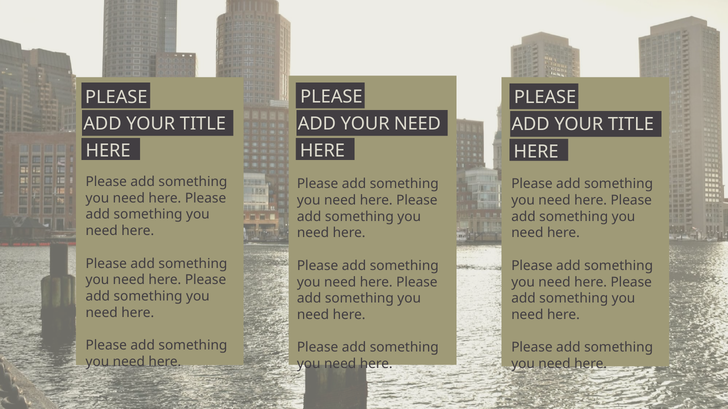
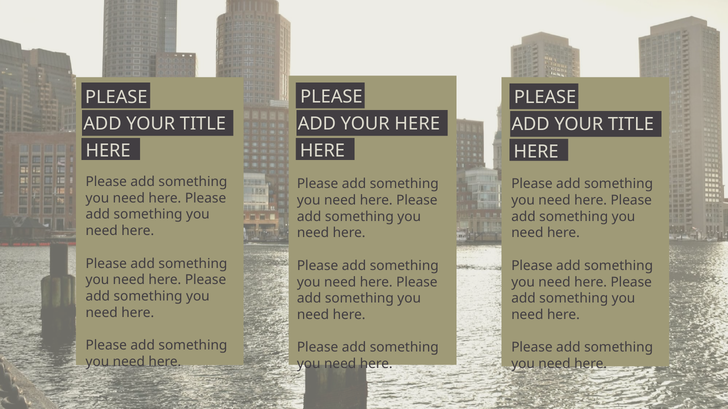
YOUR NEED: NEED -> HERE
